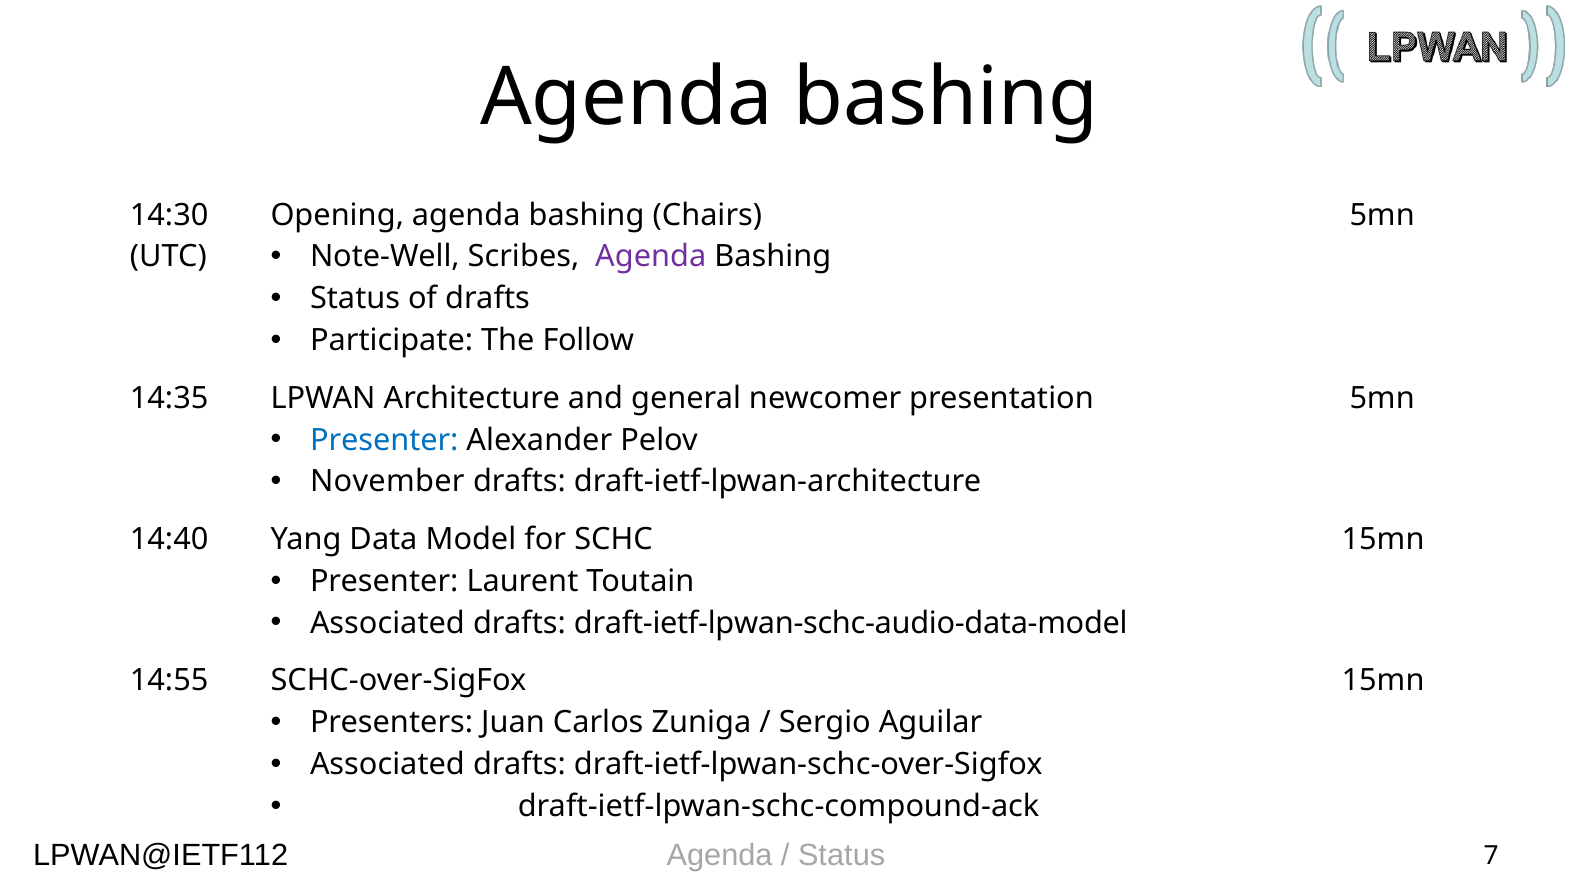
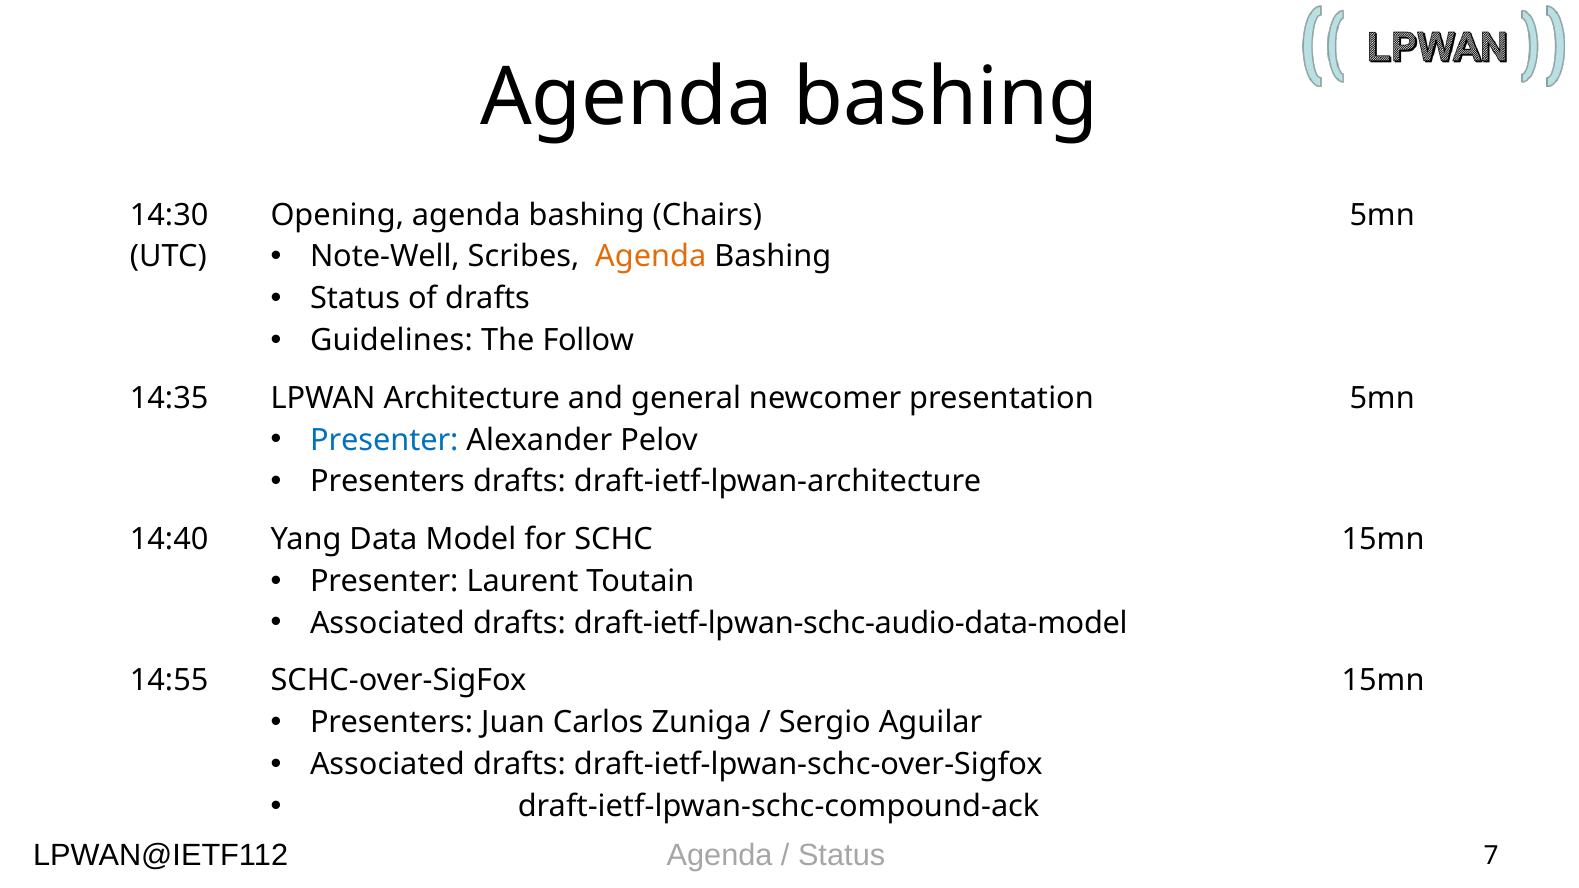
Agenda at (651, 257) colour: purple -> orange
Participate: Participate -> Guidelines
November at (387, 482): November -> Presenters
